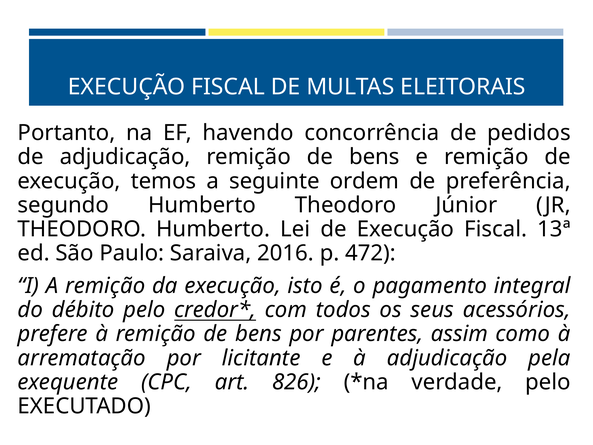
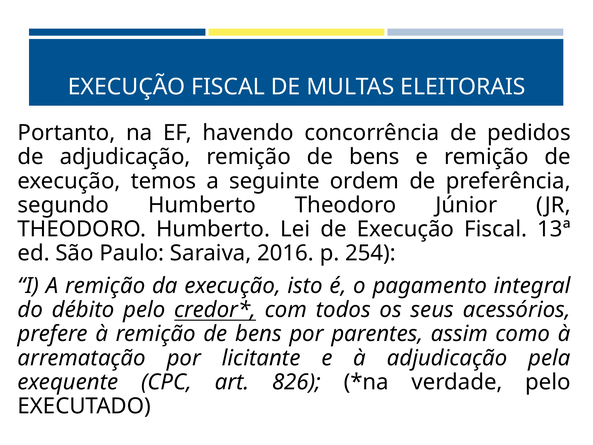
472: 472 -> 254
